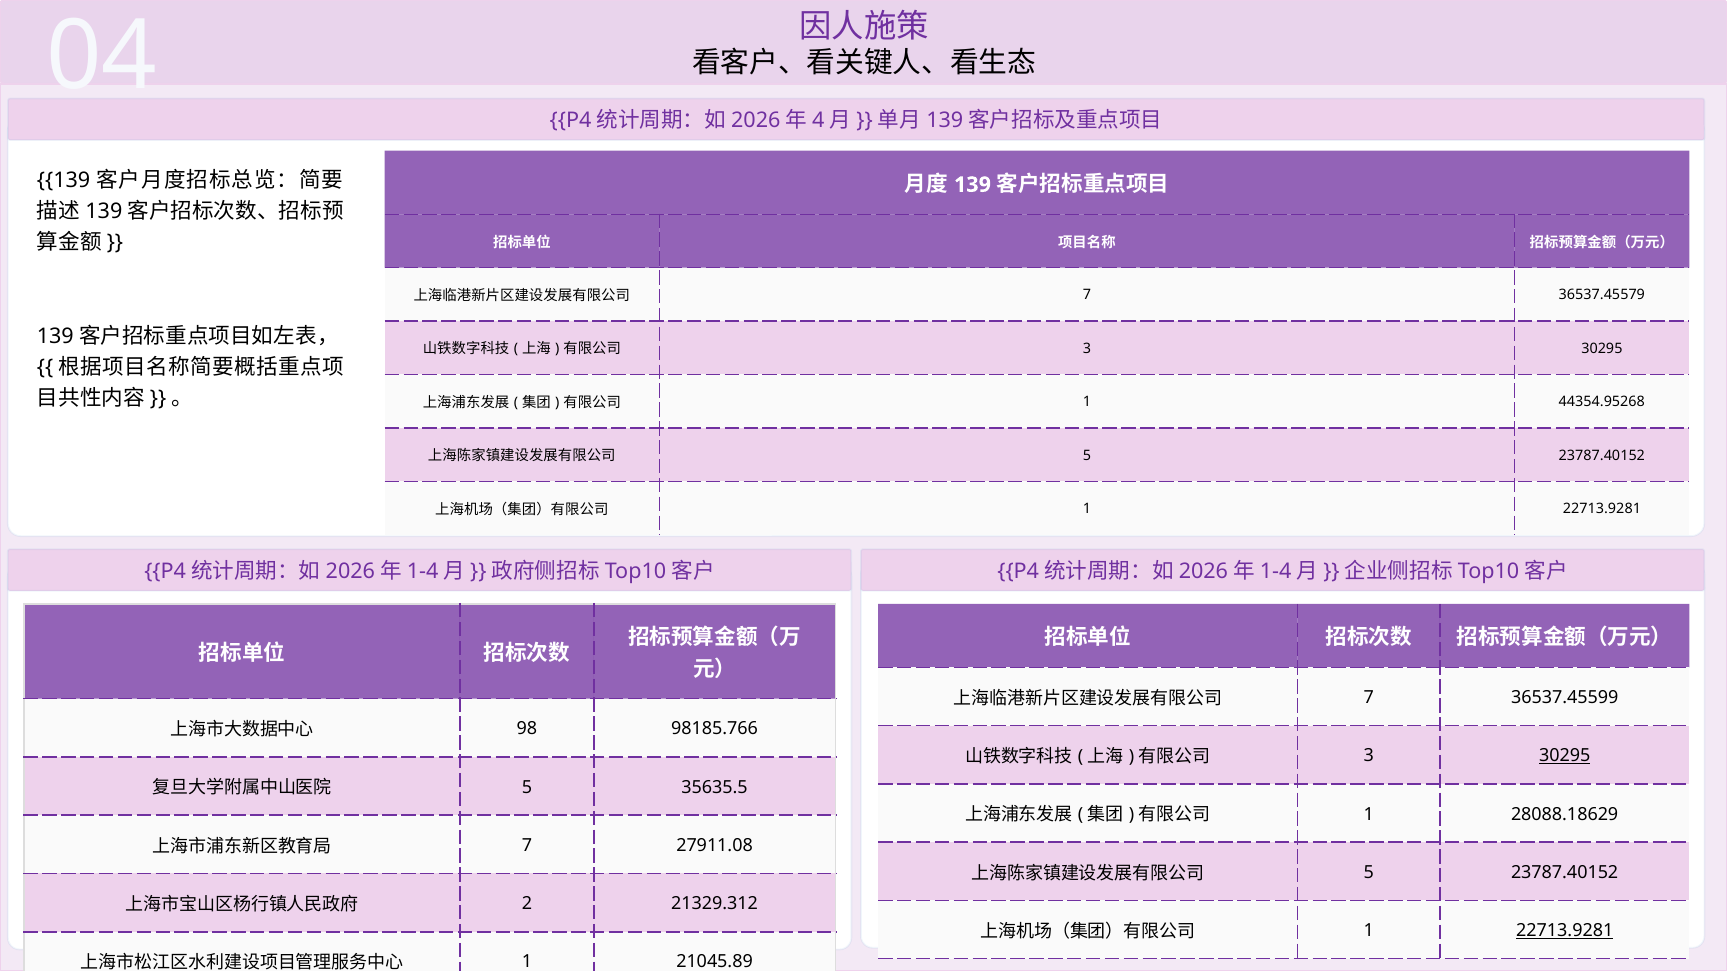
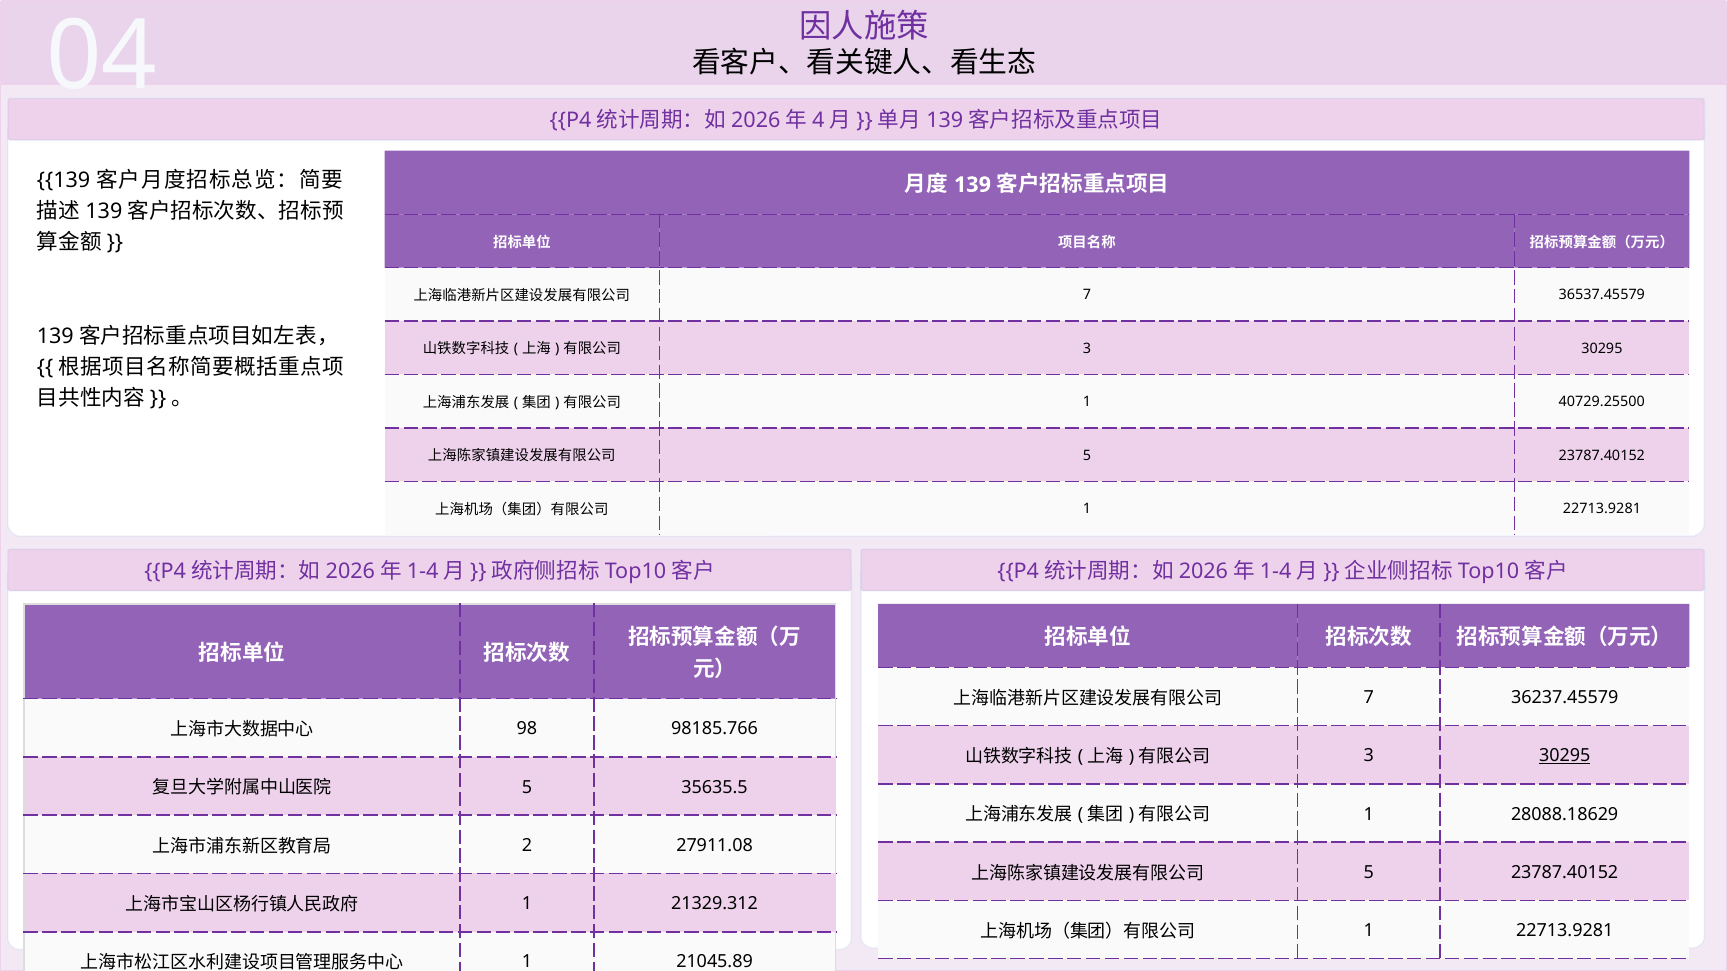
44354.95268: 44354.95268 -> 40729.25500
36537.45599: 36537.45599 -> 36237.45579
7 at (527, 846): 7 -> 2
2 at (527, 904): 2 -> 1
22713.9281 at (1565, 931) underline: present -> none
